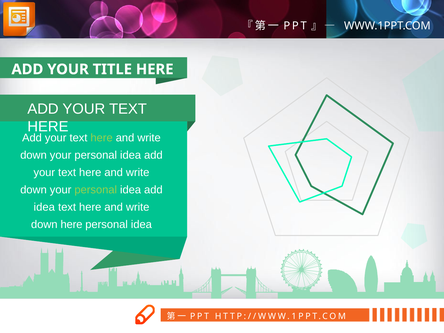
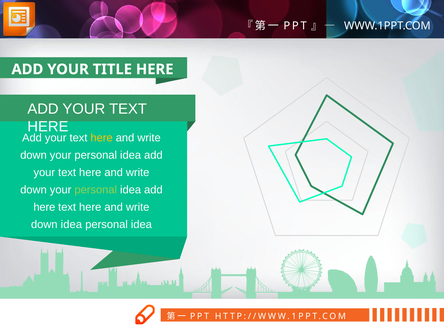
here at (102, 138) colour: light green -> yellow
idea at (44, 207): idea -> here
down here: here -> idea
